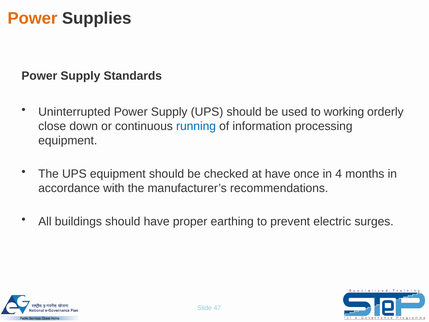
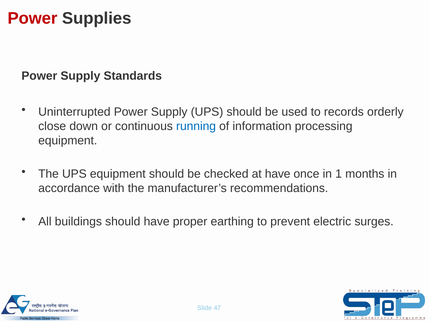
Power at (32, 18) colour: orange -> red
working: working -> records
4: 4 -> 1
